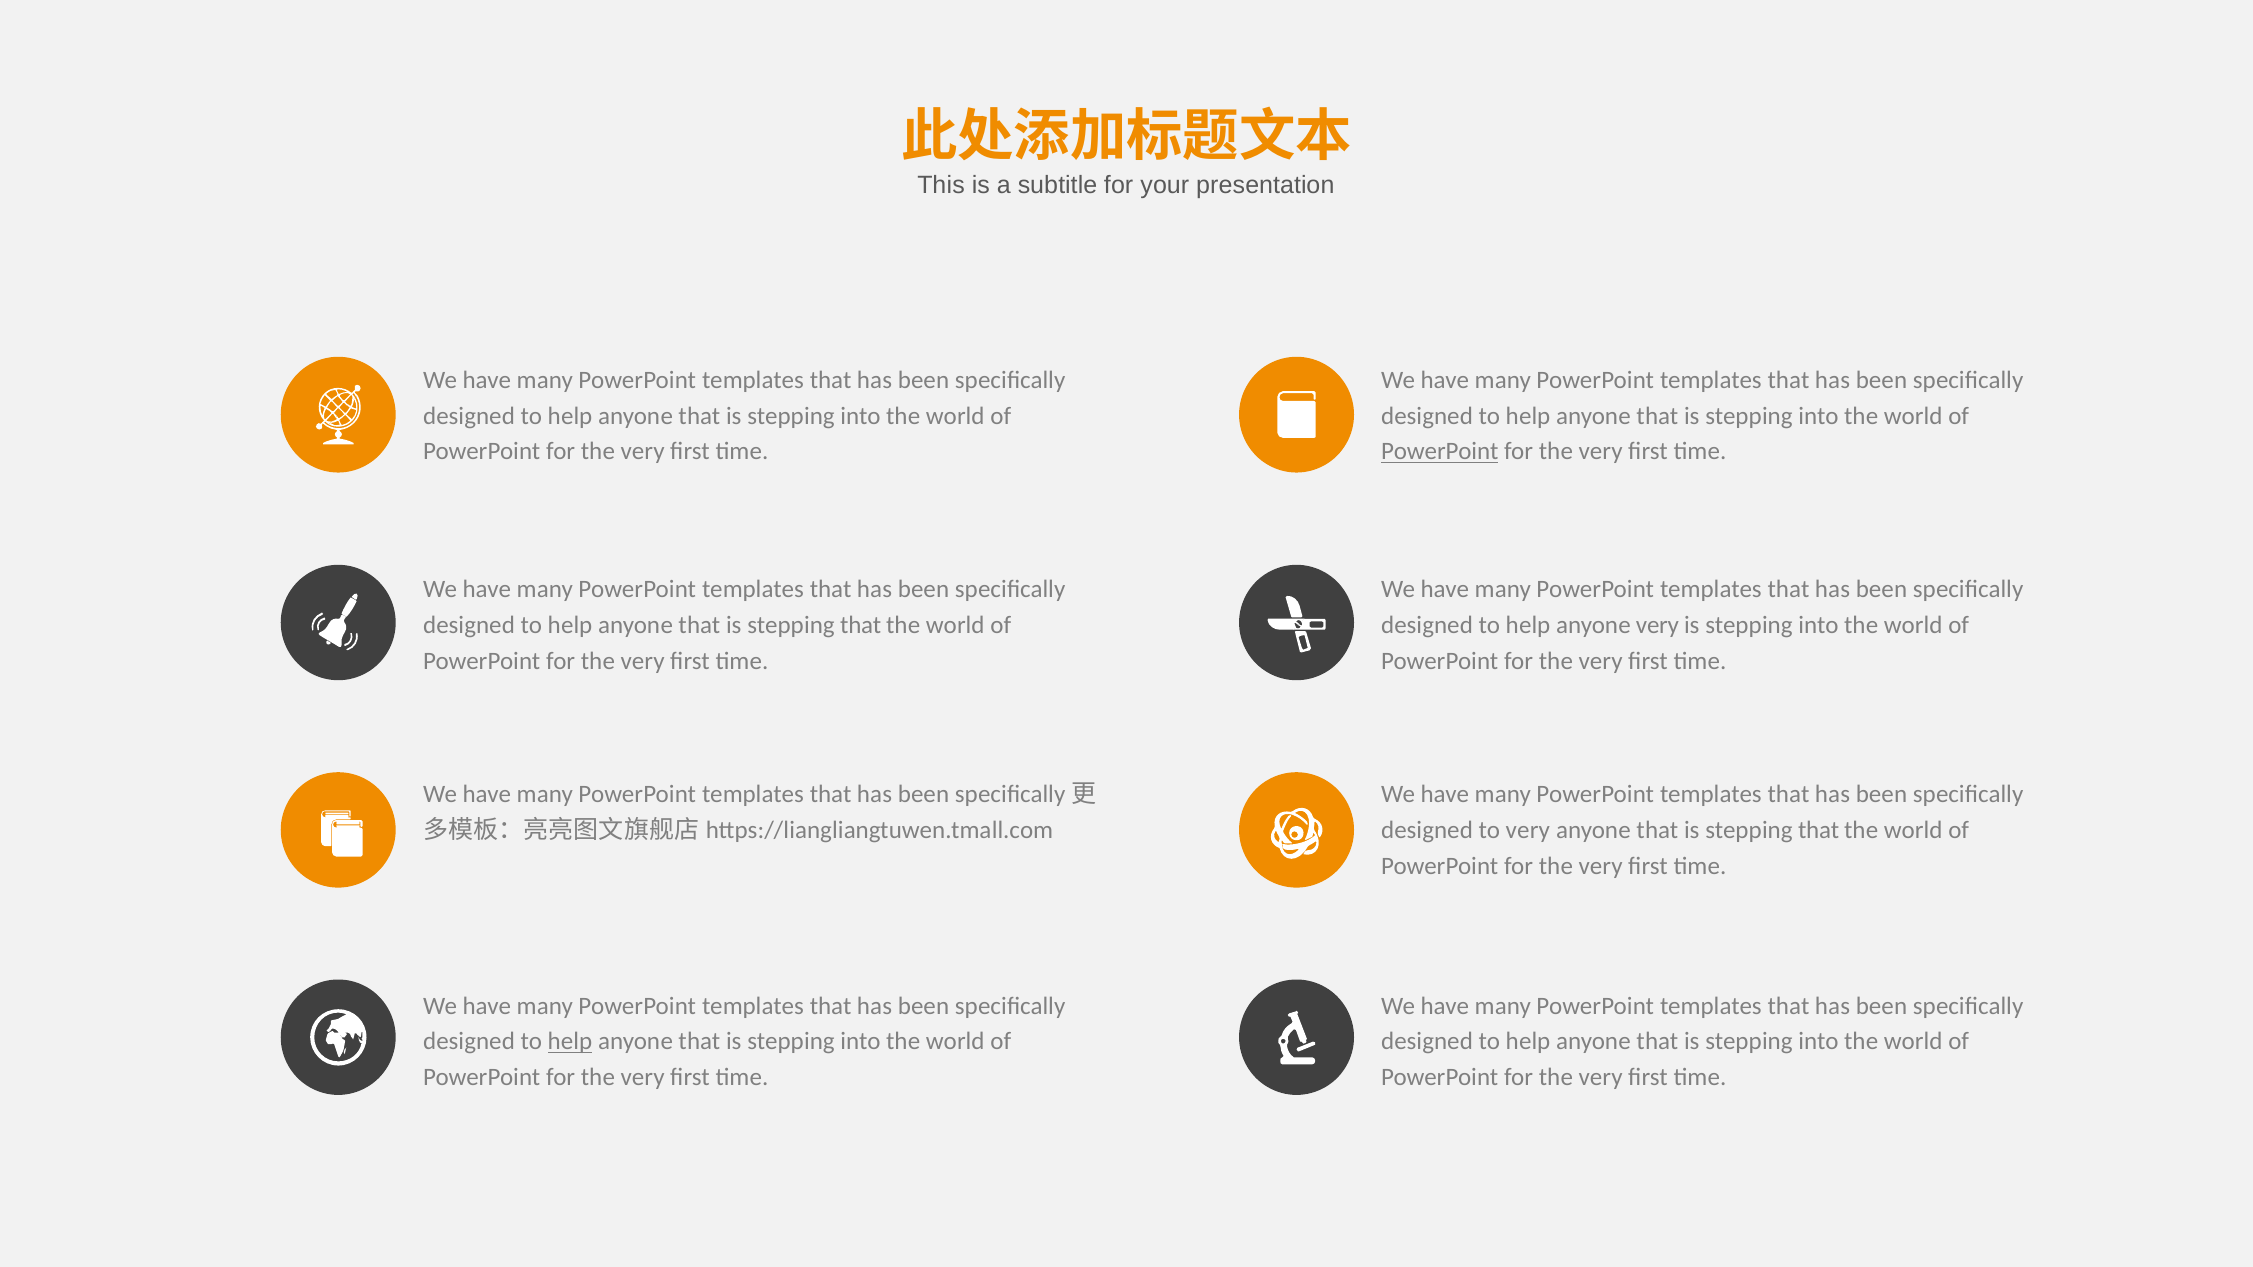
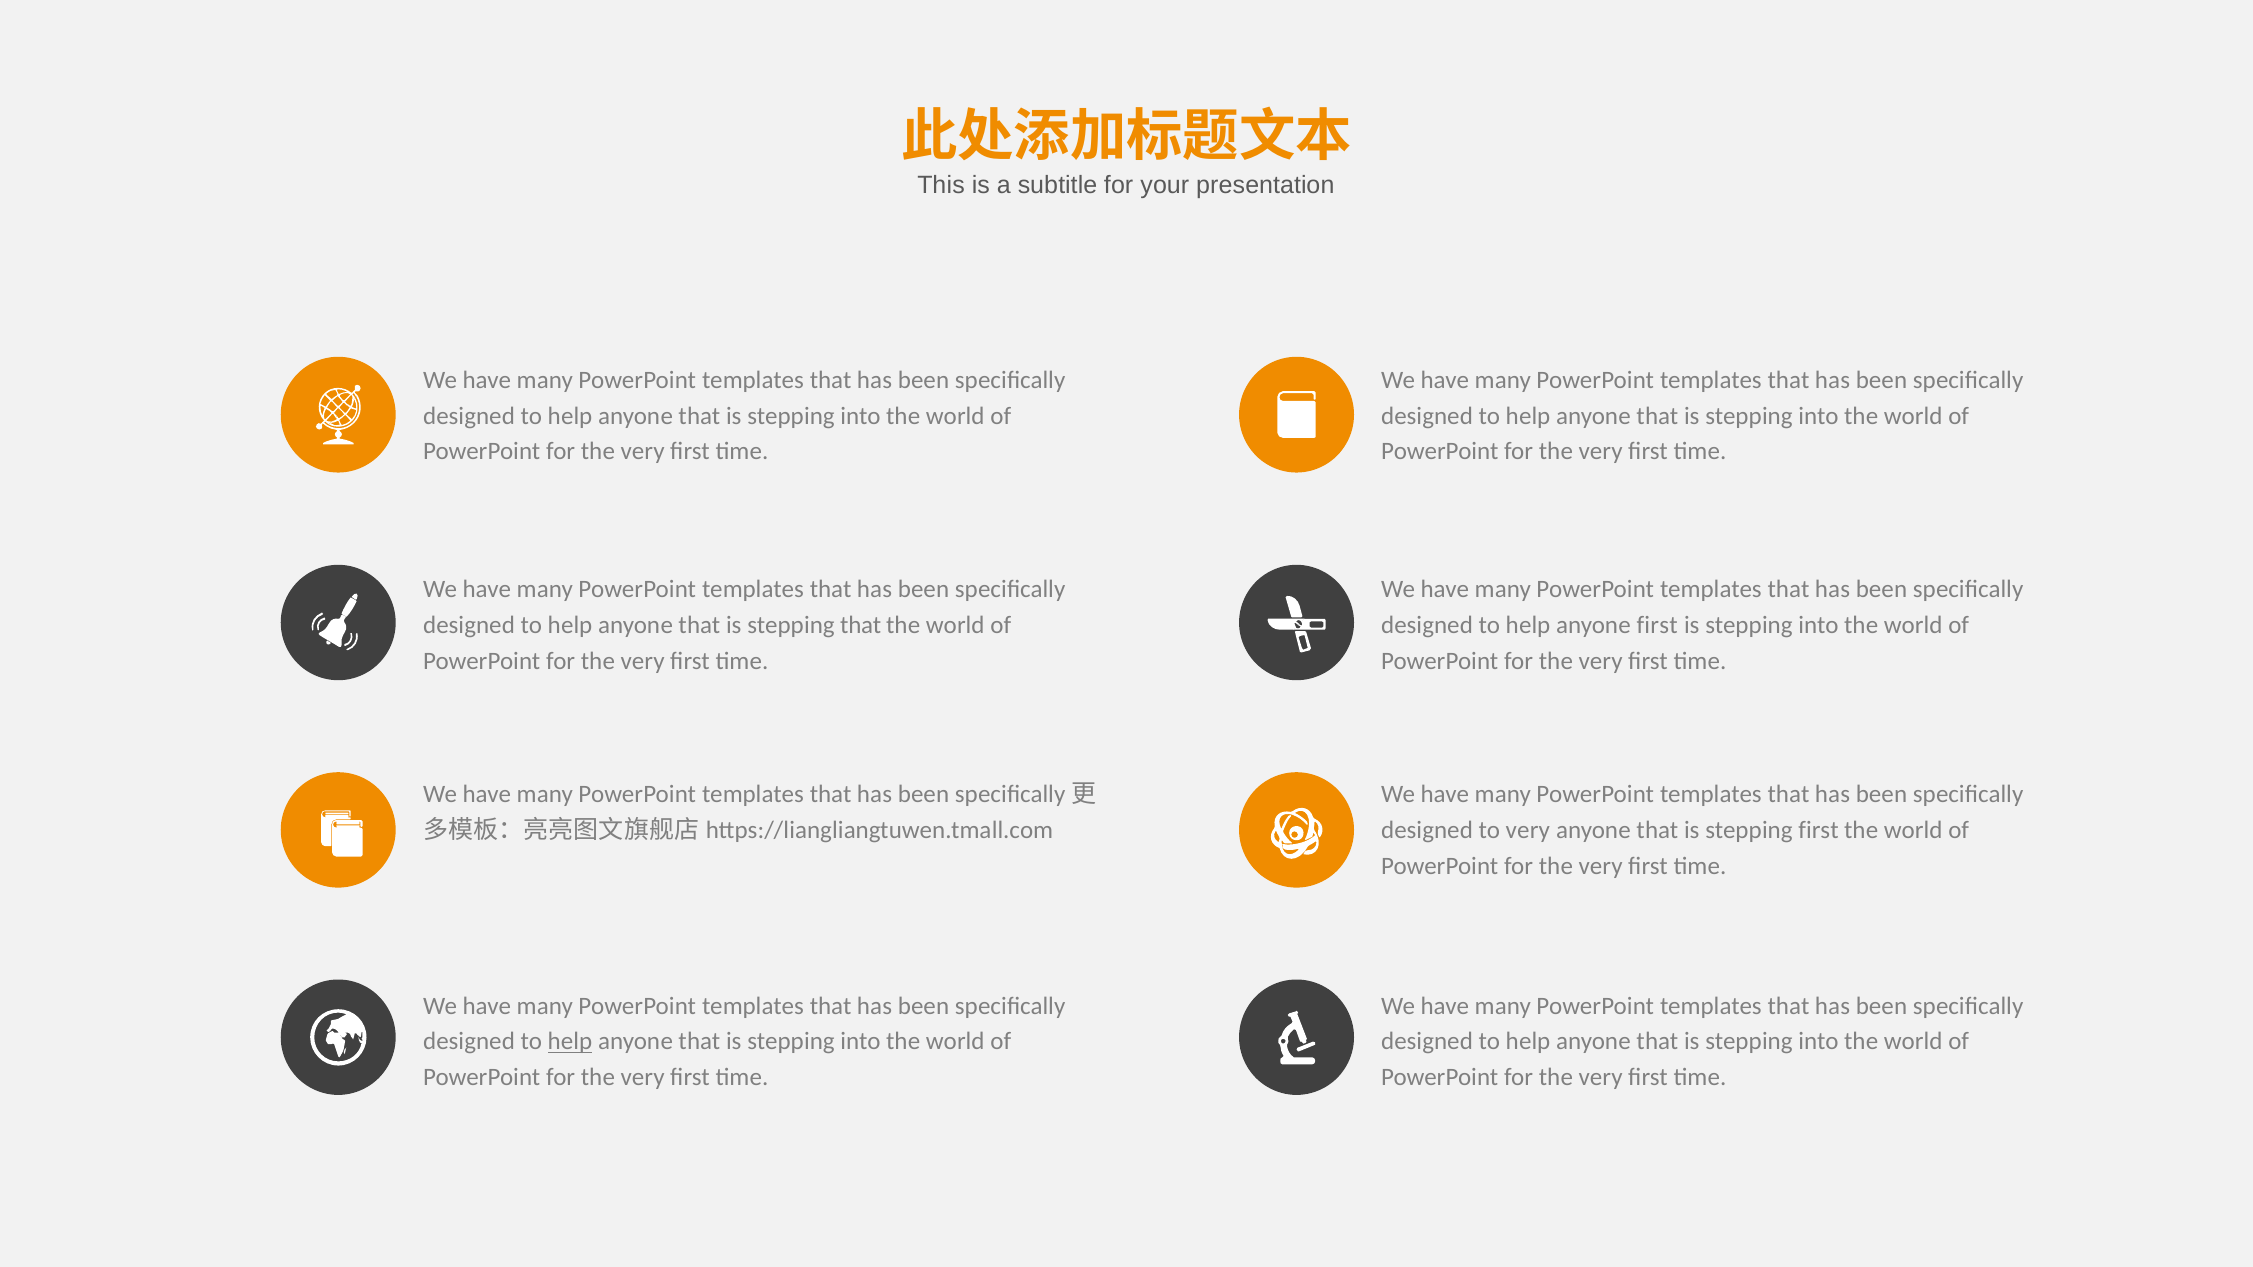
PowerPoint at (1440, 452) underline: present -> none
anyone very: very -> first
that at (1819, 830): that -> first
